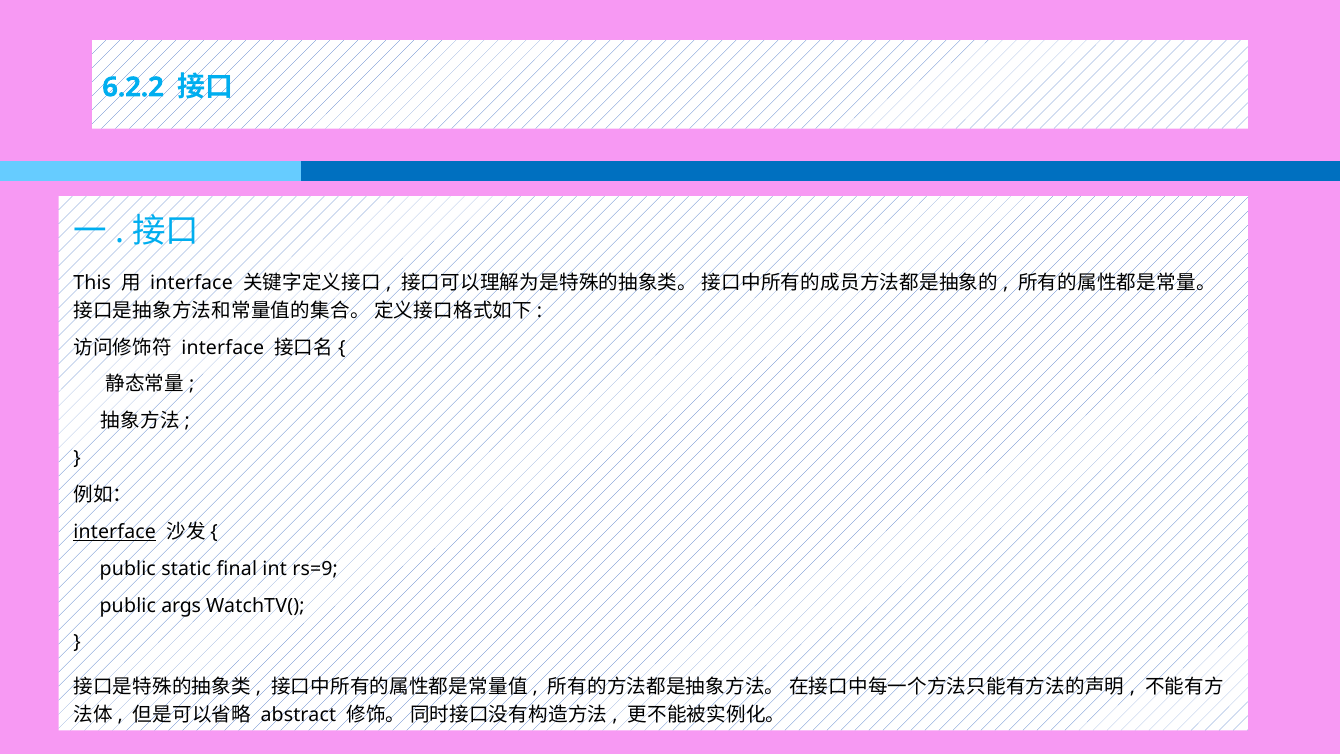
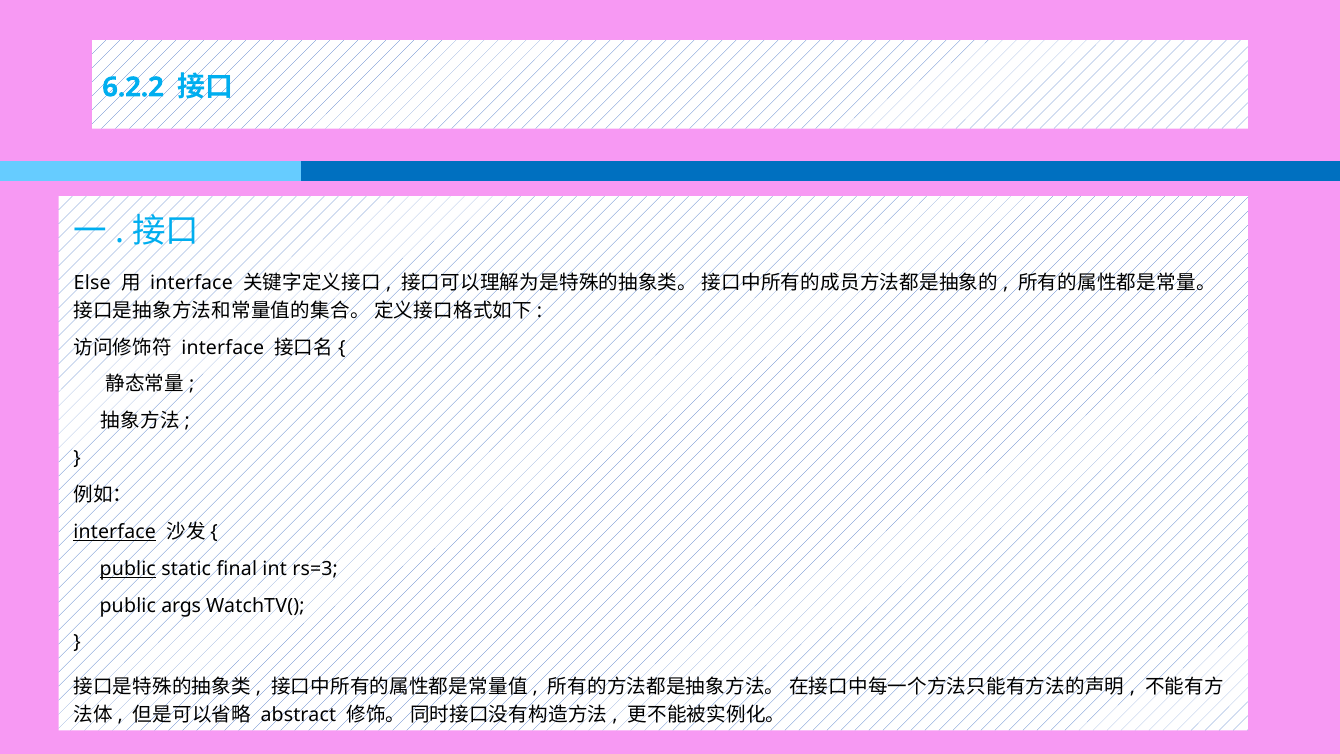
This: This -> Else
public at (128, 569) underline: none -> present
rs=9: rs=9 -> rs=3
